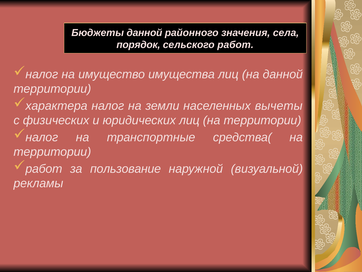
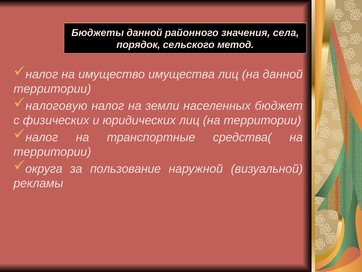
сельского работ: работ -> метод
характера: характера -> налоговую
вычеты: вычеты -> бюджет
работ at (44, 168): работ -> округа
